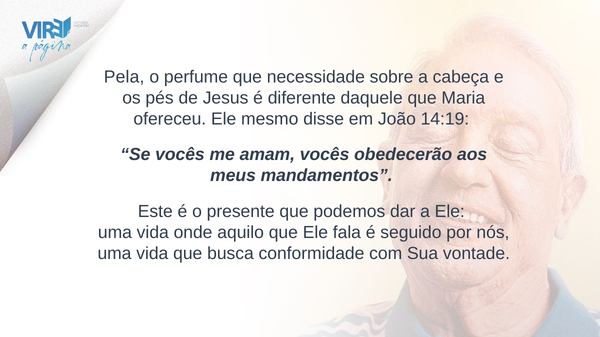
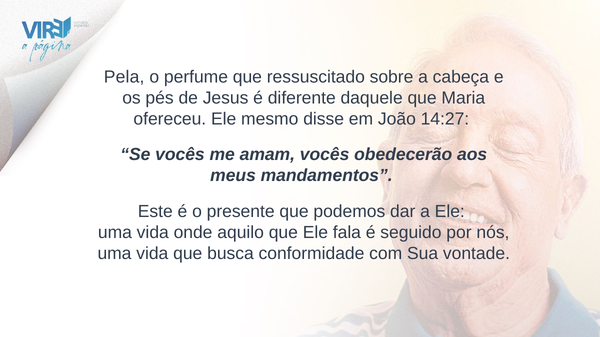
necessidade: necessidade -> ressuscitado
14:19: 14:19 -> 14:27
